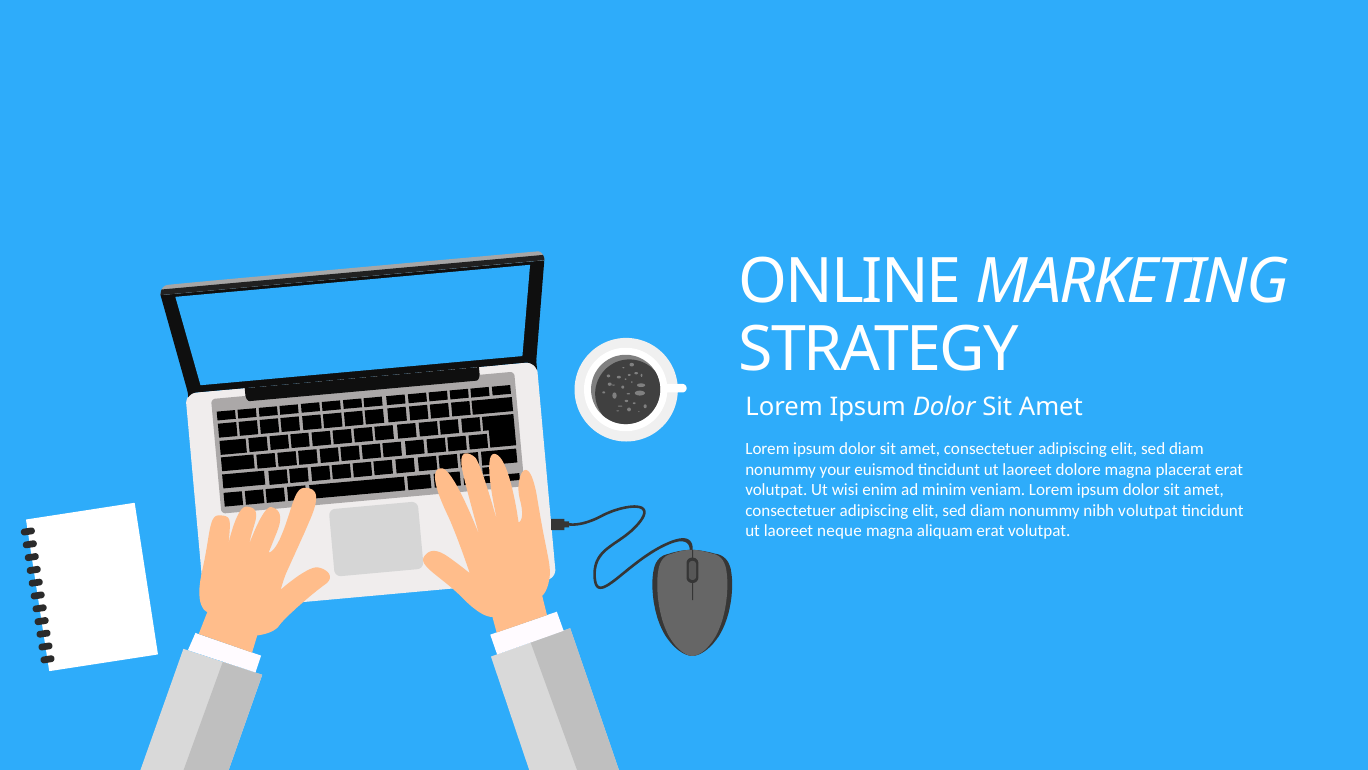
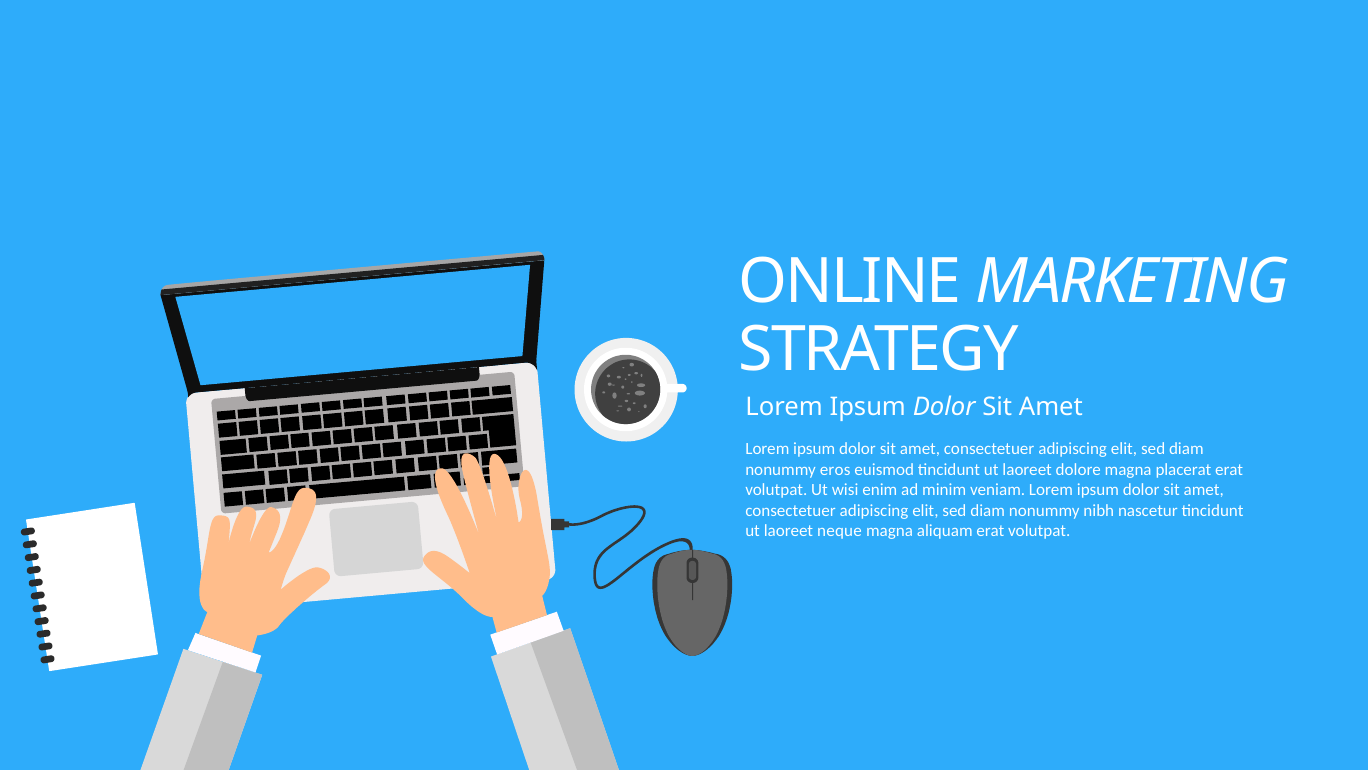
your: your -> eros
nibh volutpat: volutpat -> nascetur
